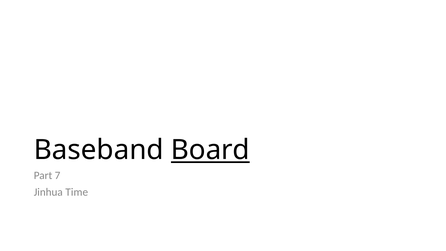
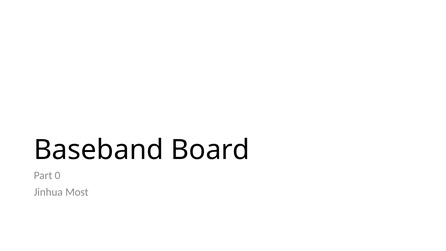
Board underline: present -> none
7: 7 -> 0
Time: Time -> Most
